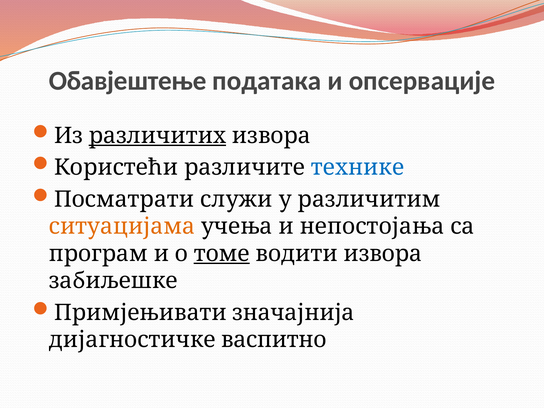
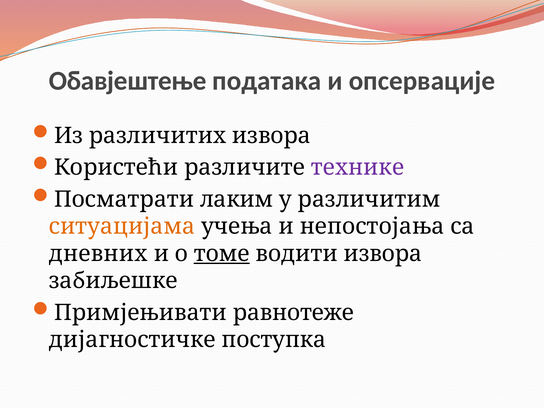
различитих underline: present -> none
технике colour: blue -> purple
служи: служи -> лаким
програм: програм -> дневних
значајнија: значајнија -> равнотеже
васпитно: васпитно -> поступка
